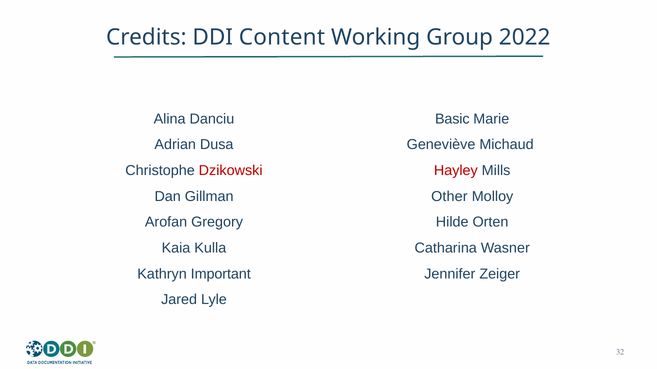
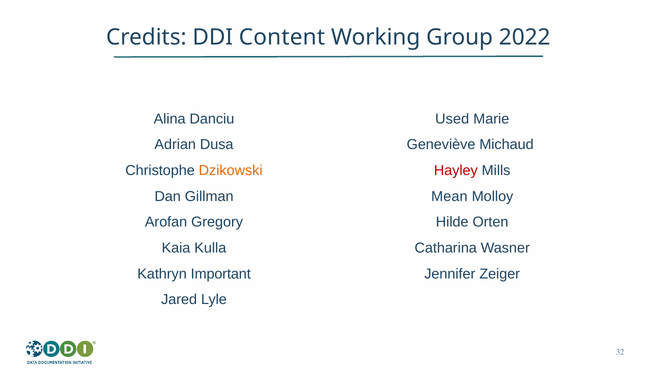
Basic: Basic -> Used
Dzikowski colour: red -> orange
Other: Other -> Mean
